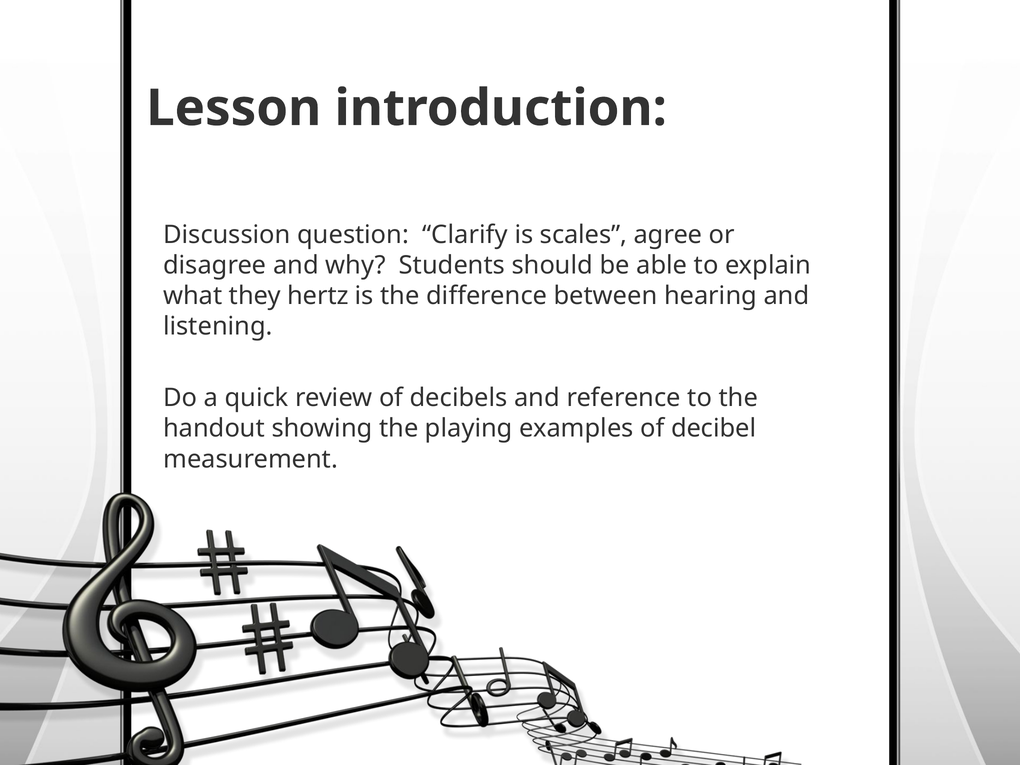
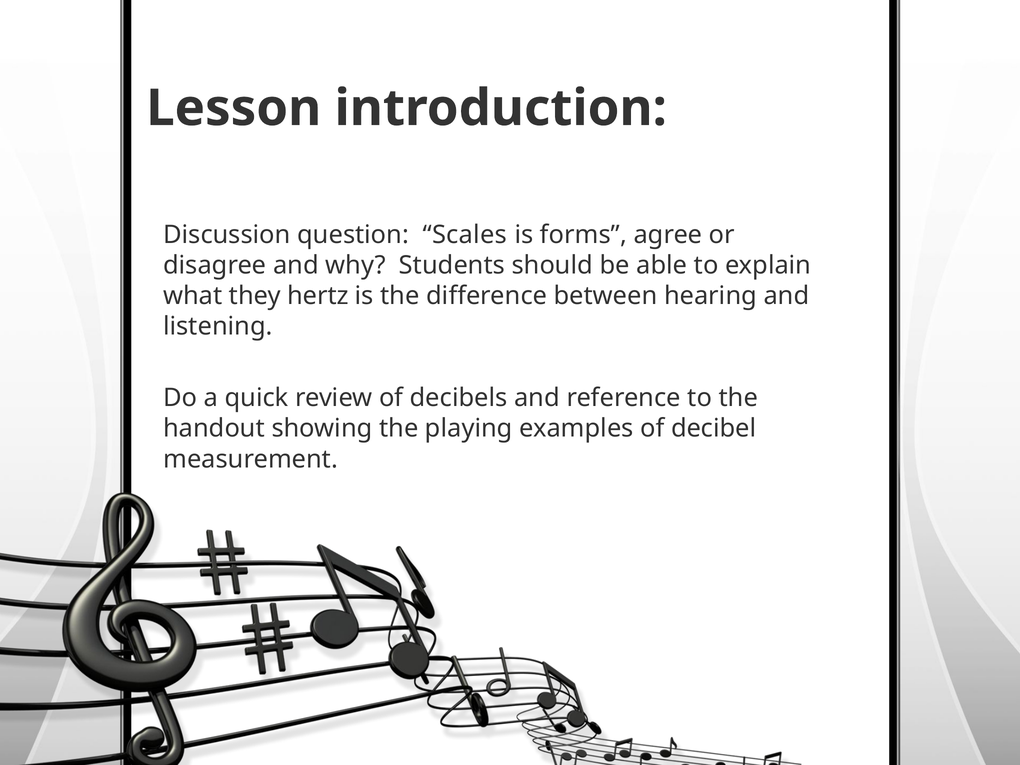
Clarify: Clarify -> Scales
scales: scales -> forms
